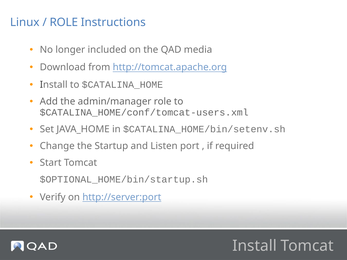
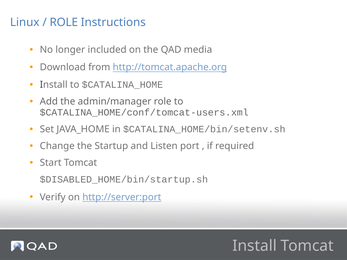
$OPTIONAL_HOME/bin/startup.sh: $OPTIONAL_HOME/bin/startup.sh -> $DISABLED_HOME/bin/startup.sh
